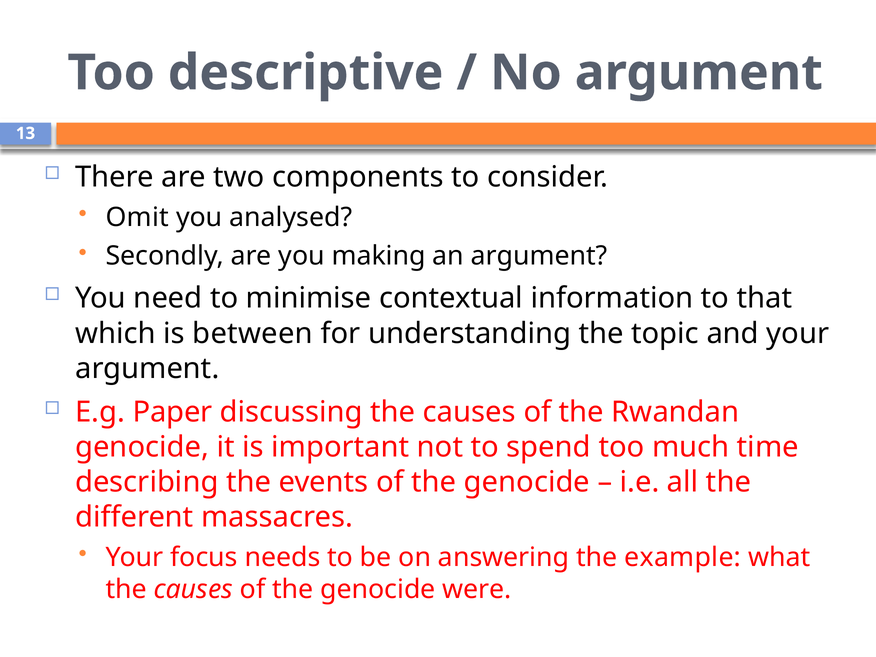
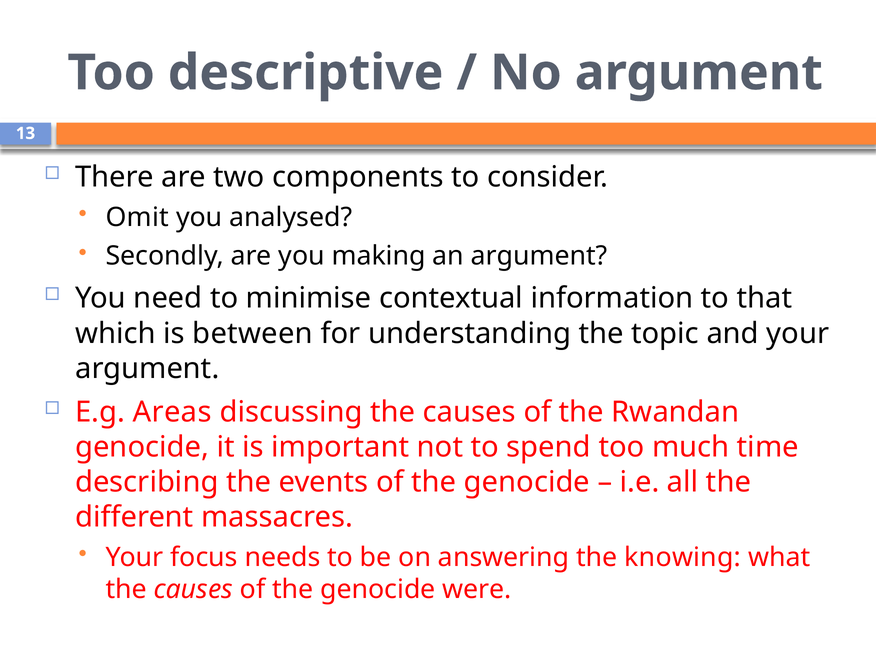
Paper: Paper -> Areas
example: example -> knowing
